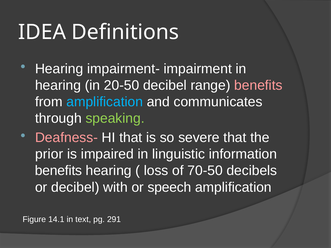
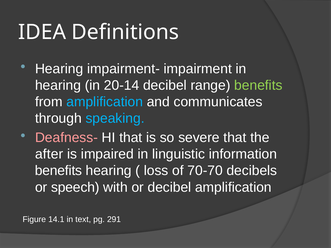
20-50: 20-50 -> 20-14
benefits at (258, 85) colour: pink -> light green
speaking colour: light green -> light blue
prior: prior -> after
70-50: 70-50 -> 70-70
or decibel: decibel -> speech
or speech: speech -> decibel
